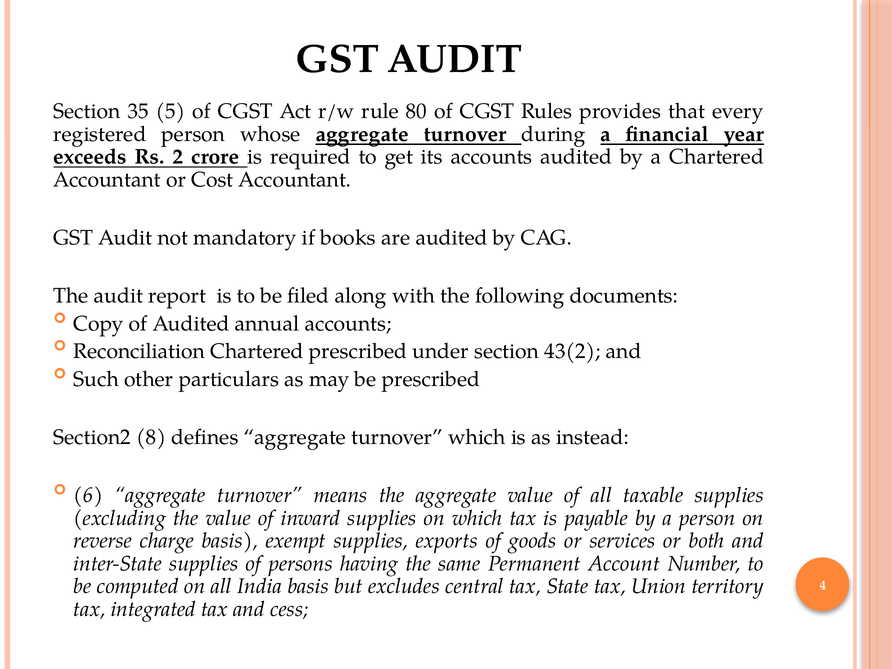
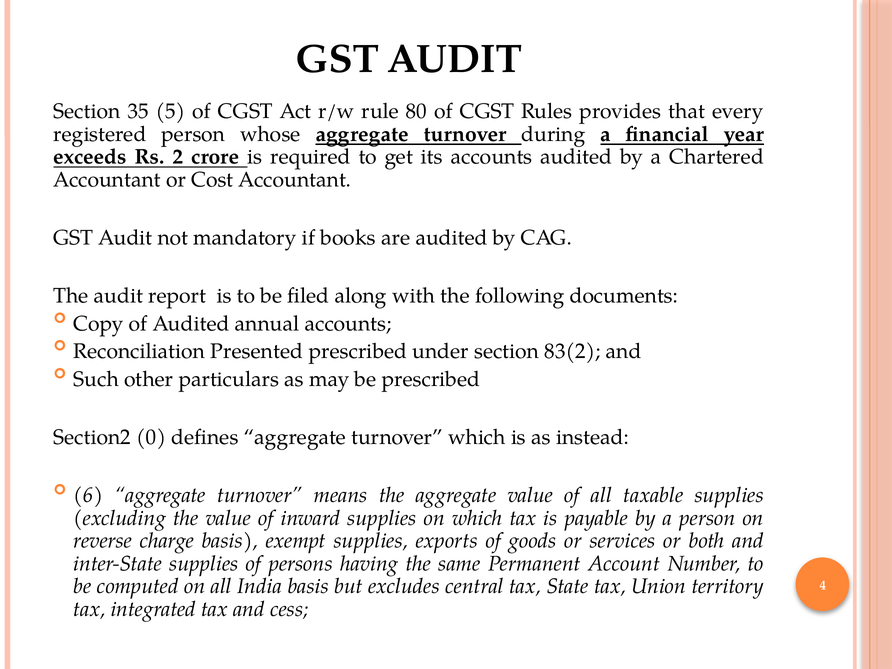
Reconciliation Chartered: Chartered -> Presented
43(2: 43(2 -> 83(2
8: 8 -> 0
